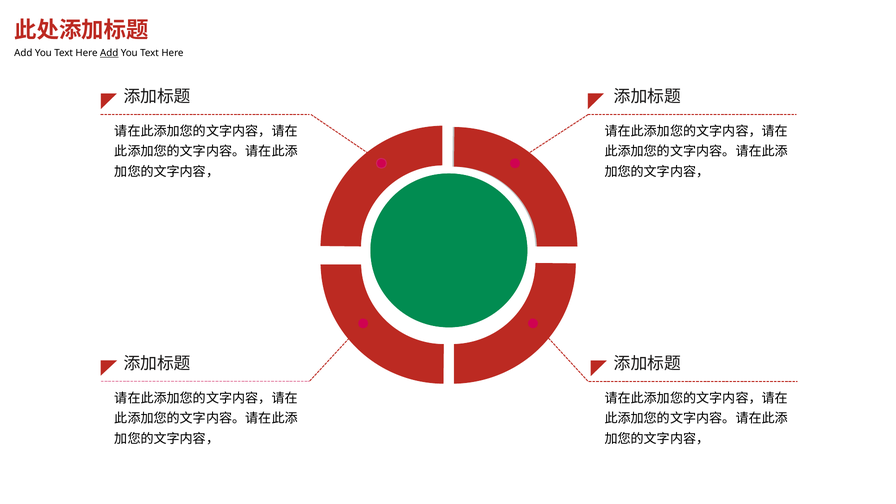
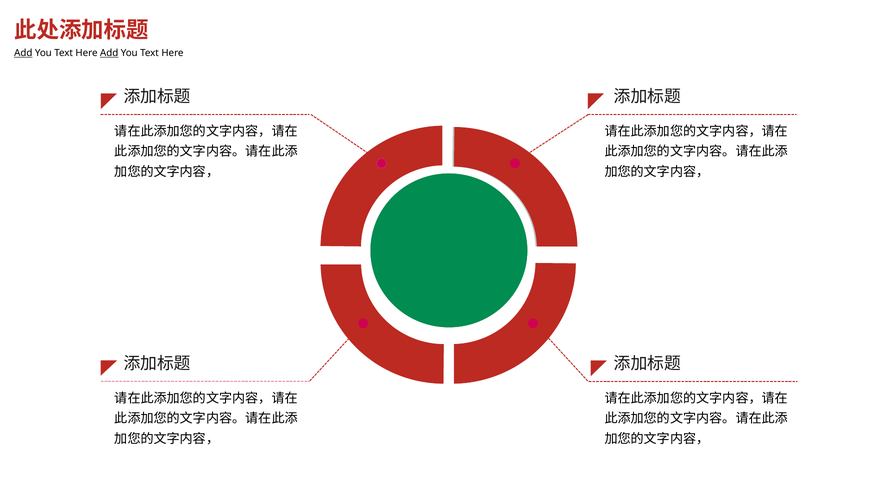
Add at (23, 53) underline: none -> present
